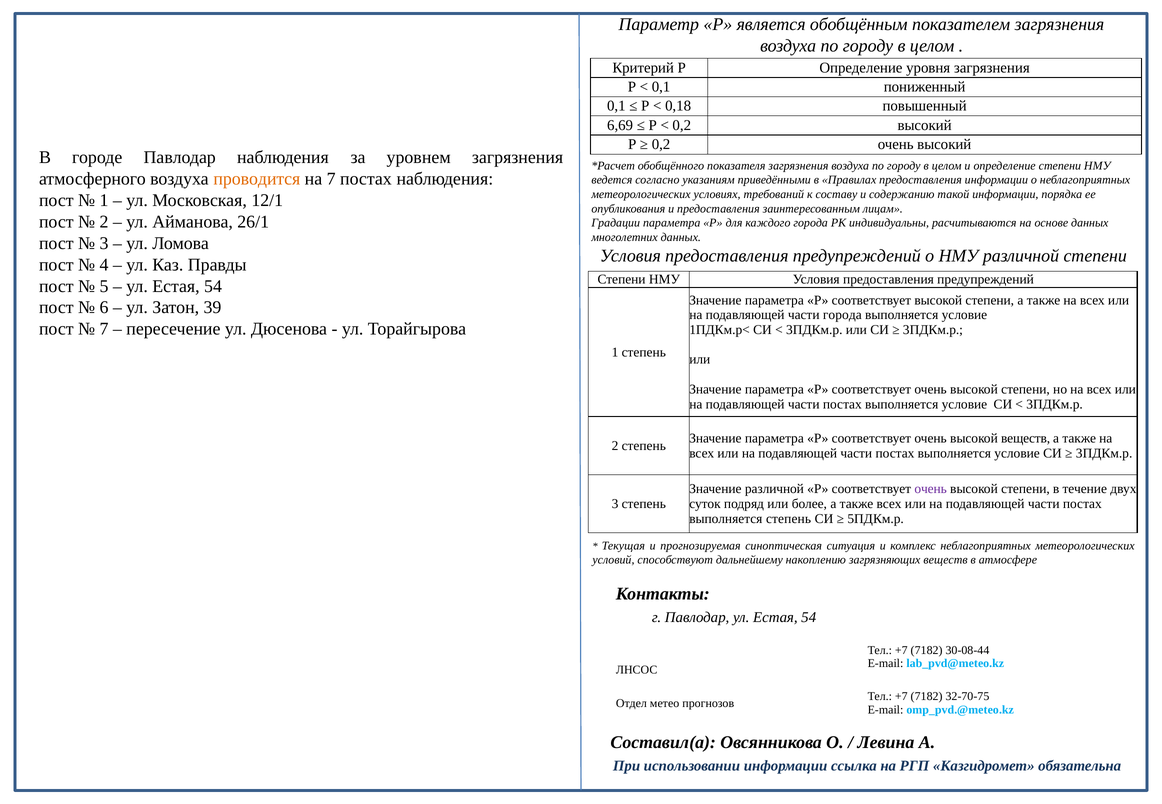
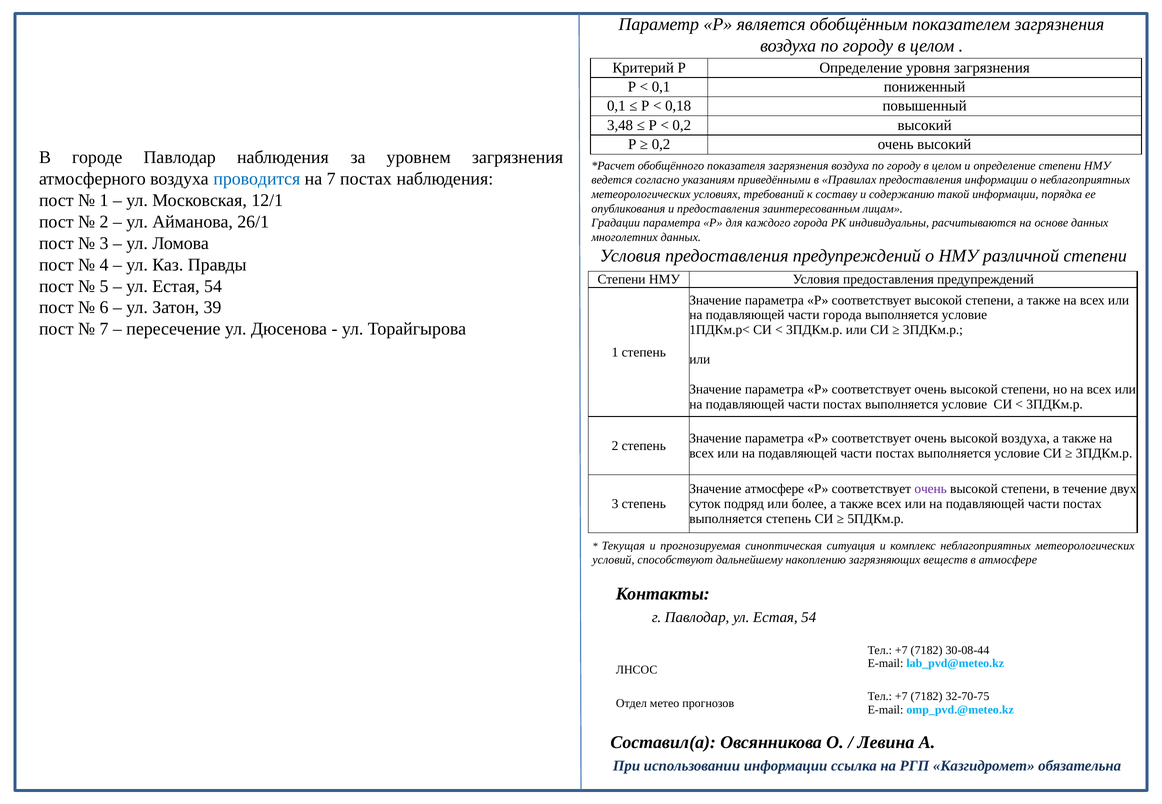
6,69: 6,69 -> 3,48
проводится colour: orange -> blue
высокой веществ: веществ -> воздуха
Значение различной: различной -> атмосфере
